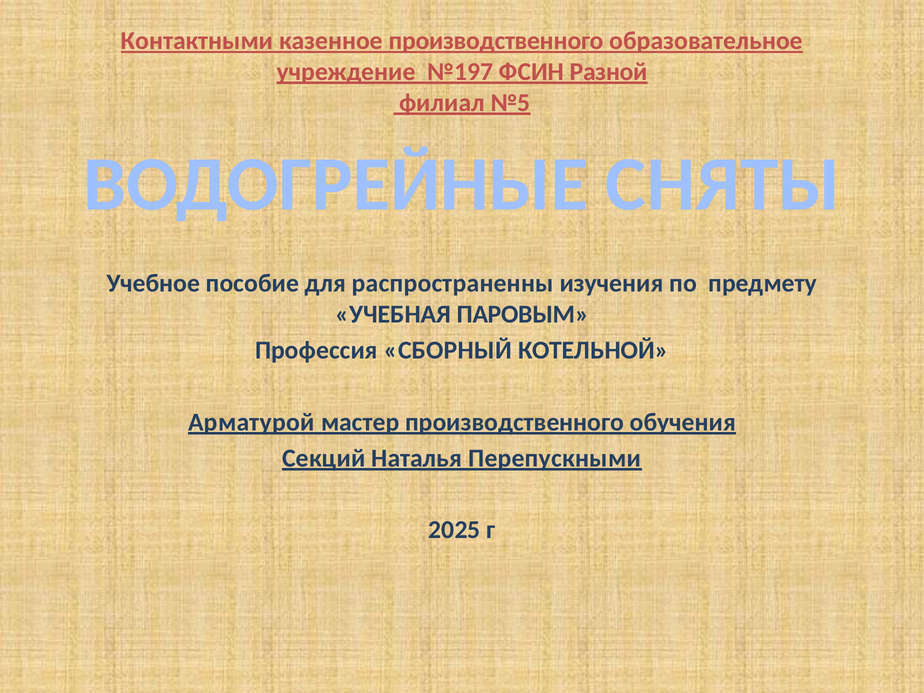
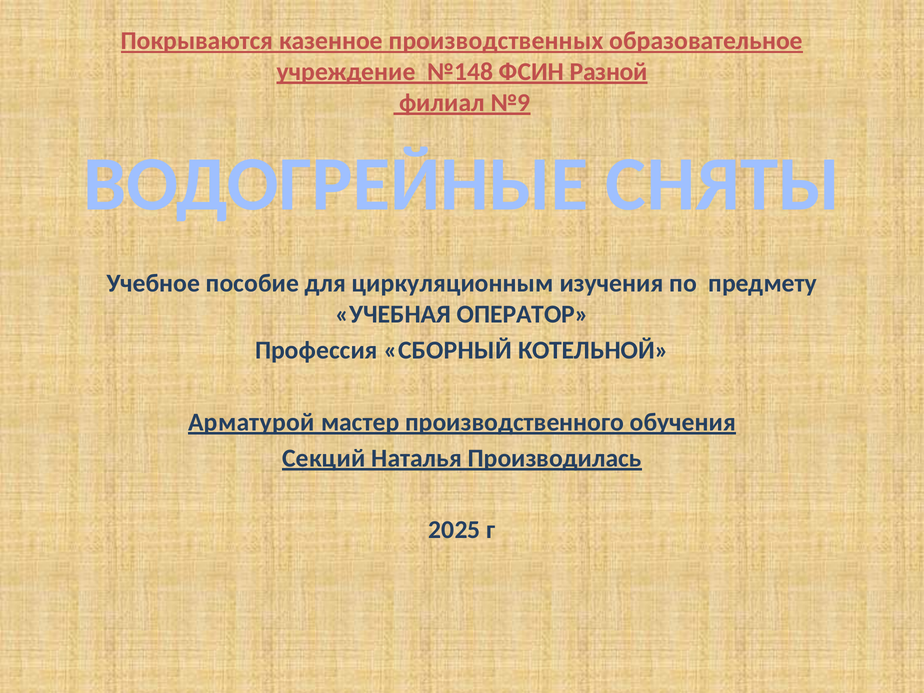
Контактными: Контактными -> Покрываются
казенное производственного: производственного -> производственных
№197: №197 -> №148
№5: №5 -> №9
распространенны: распространенны -> циркуляционным
ПАРОВЫМ: ПАРОВЫМ -> ОПЕРАТОР
Перепускными: Перепускными -> Производилась
